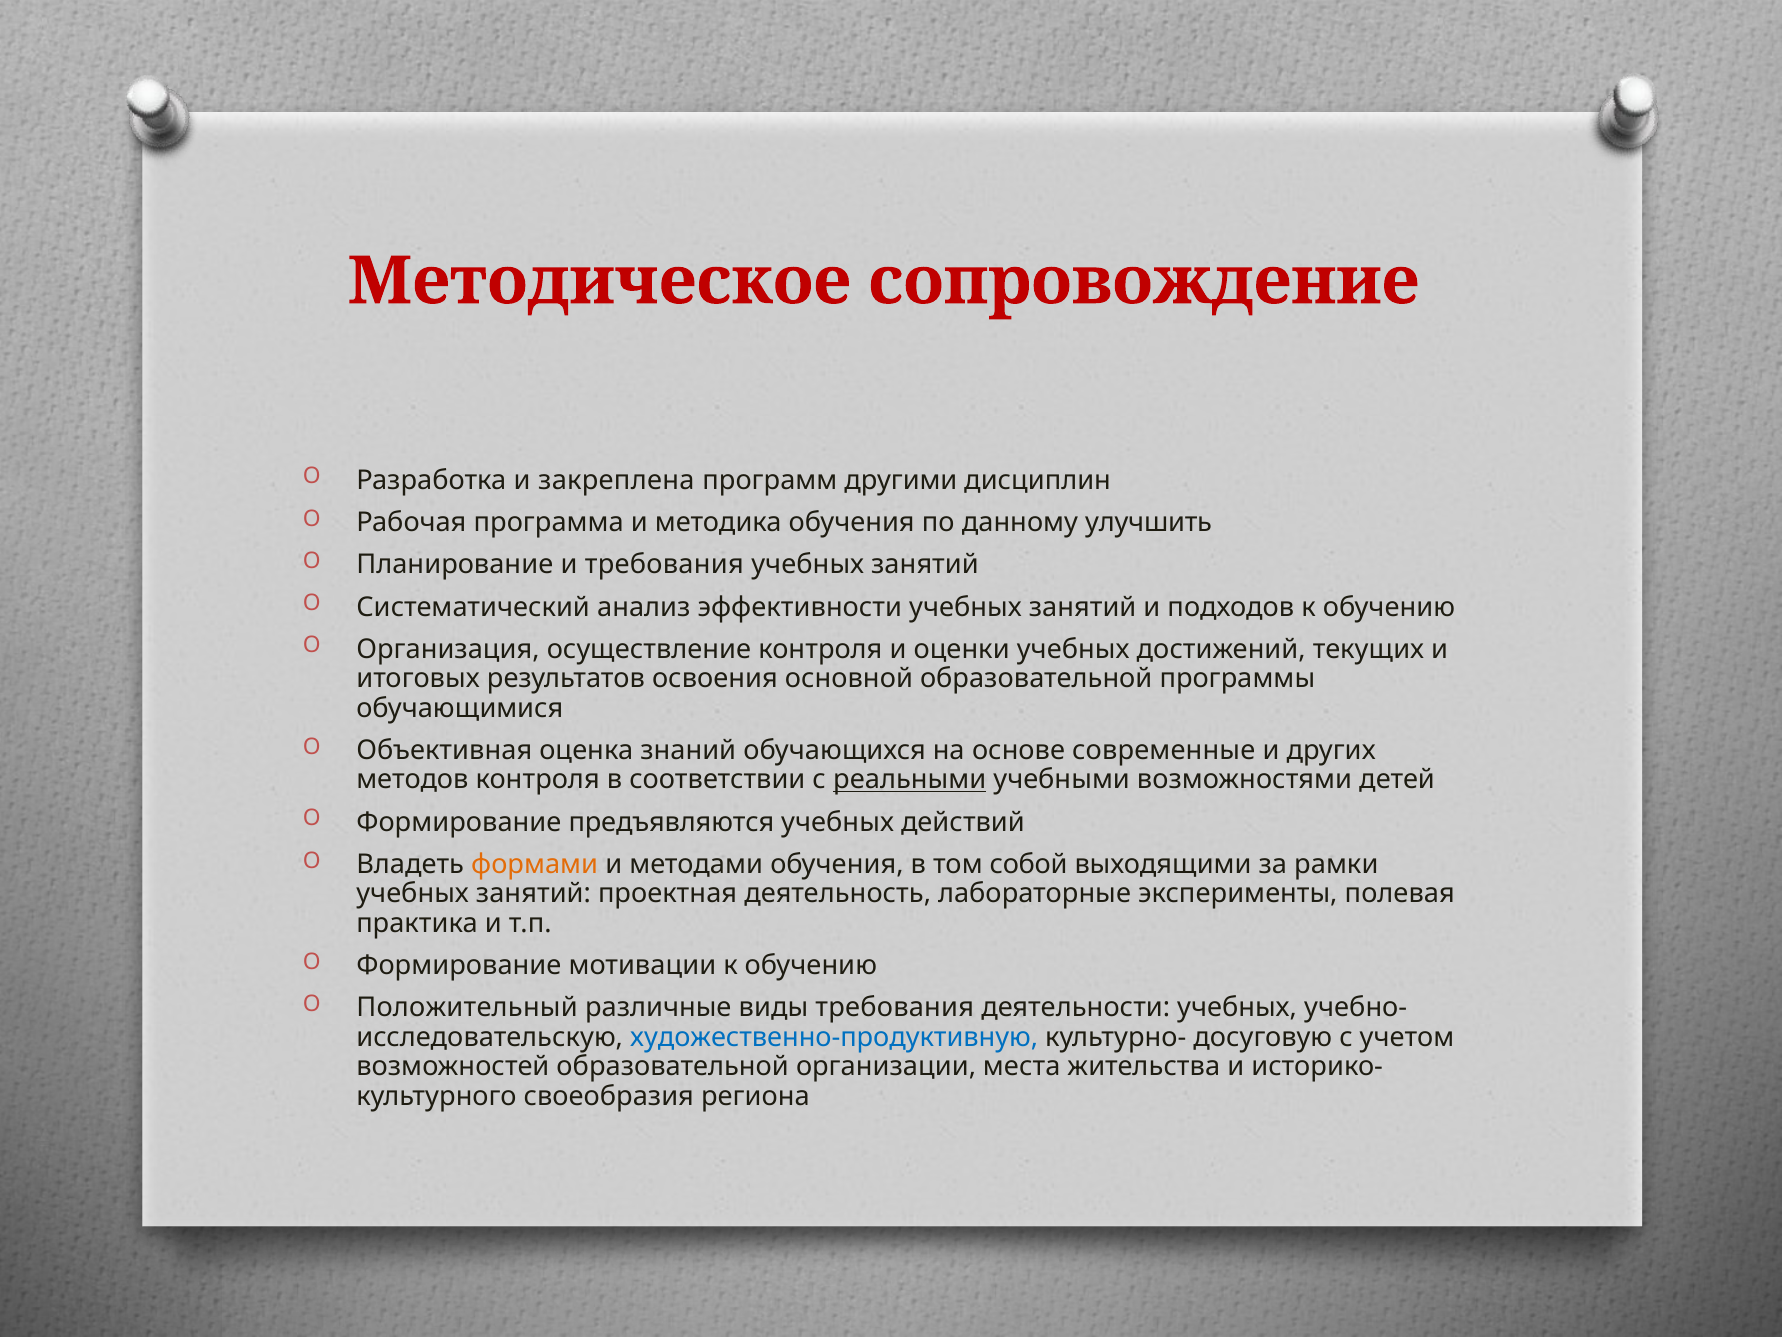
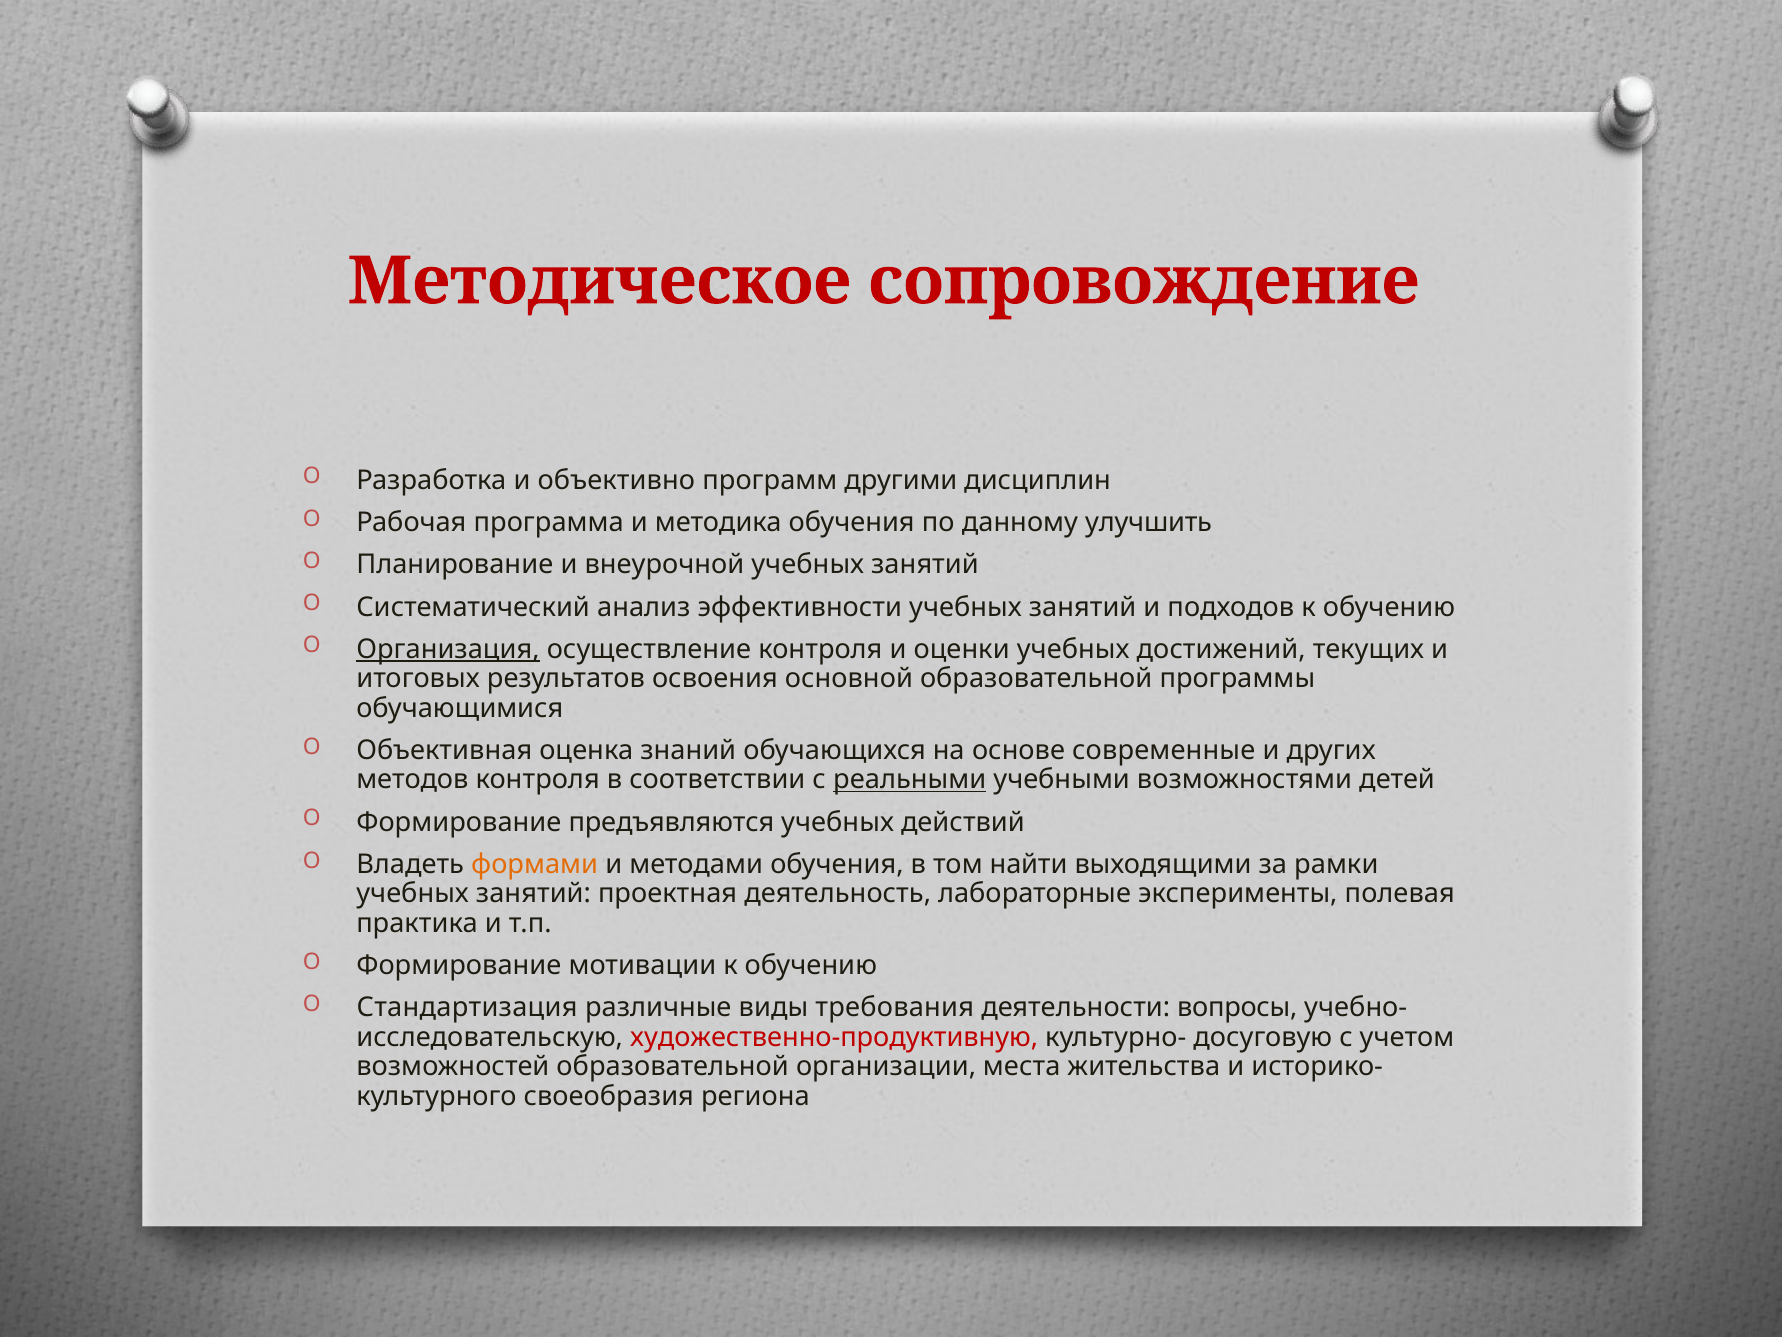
закреплена: закреплена -> объективно
и требования: требования -> внеурочной
Организация underline: none -> present
собой: собой -> найти
Положительный: Положительный -> Стандартизация
деятельности учебных: учебных -> вопросы
художественно-продуктивную colour: blue -> red
